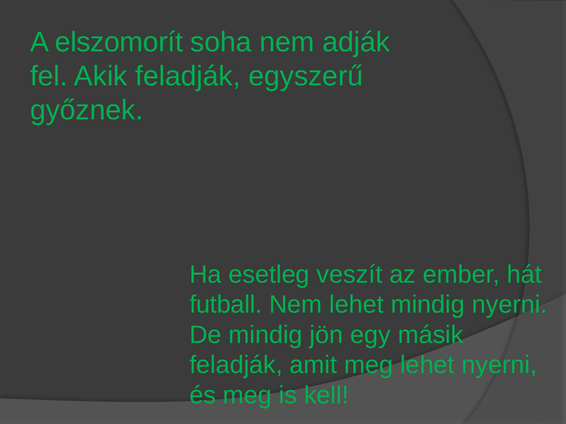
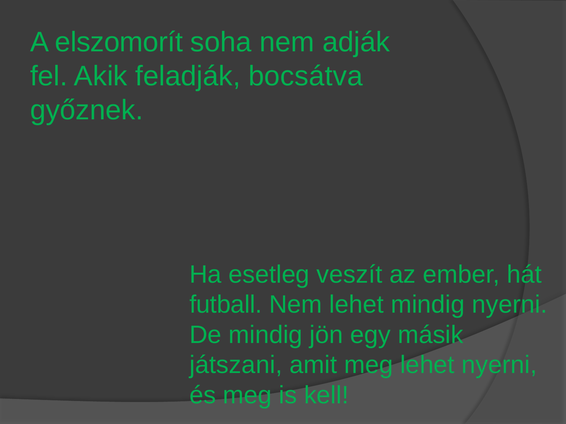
egyszerű: egyszerű -> bocsátva
feladják at (236, 365): feladják -> játszani
